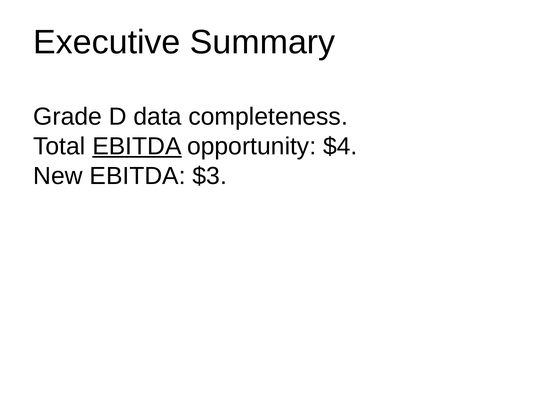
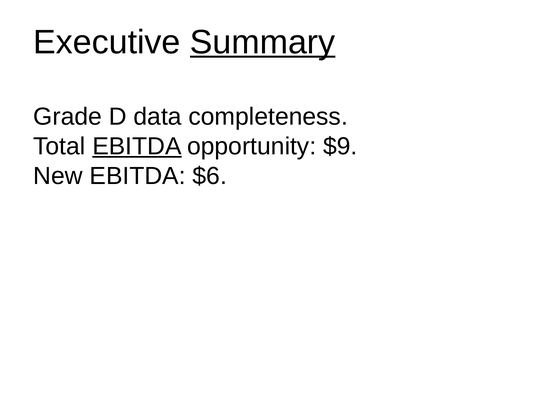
Summary underline: none -> present
$4: $4 -> $9
$3: $3 -> $6
